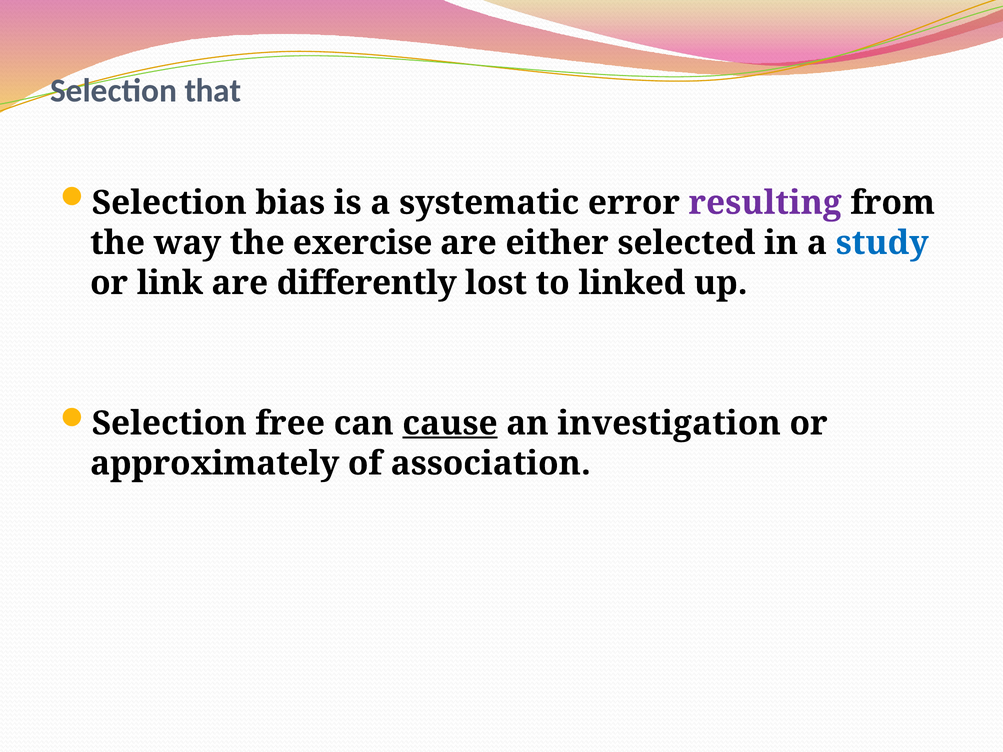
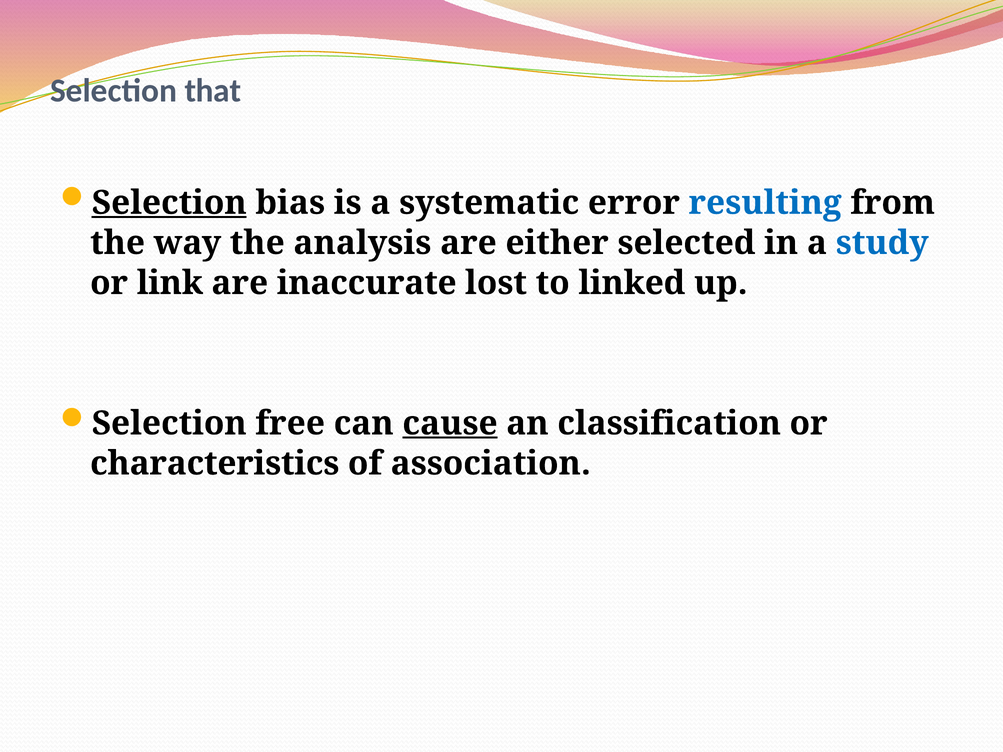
Selection at (169, 203) underline: none -> present
resulting colour: purple -> blue
exercise: exercise -> analysis
differently: differently -> inaccurate
investigation: investigation -> classification
approximately: approximately -> characteristics
